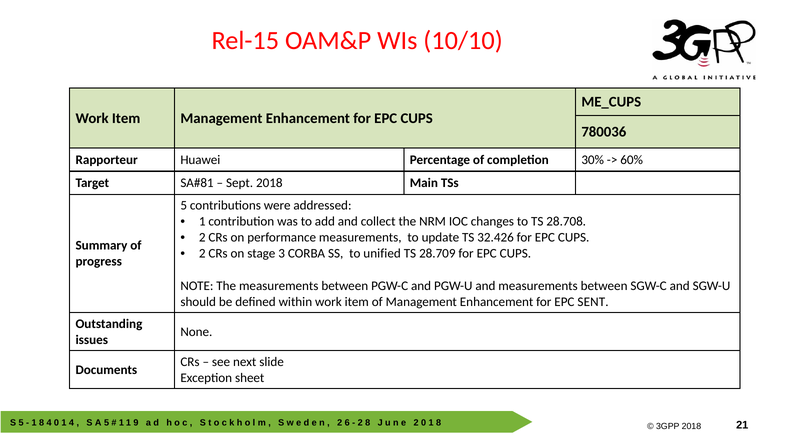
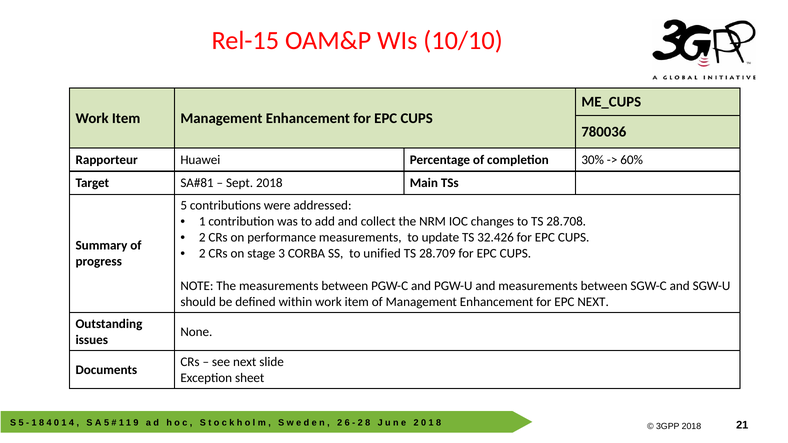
EPC SENT: SENT -> NEXT
